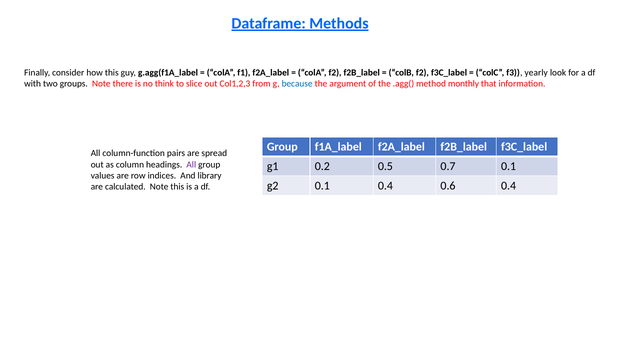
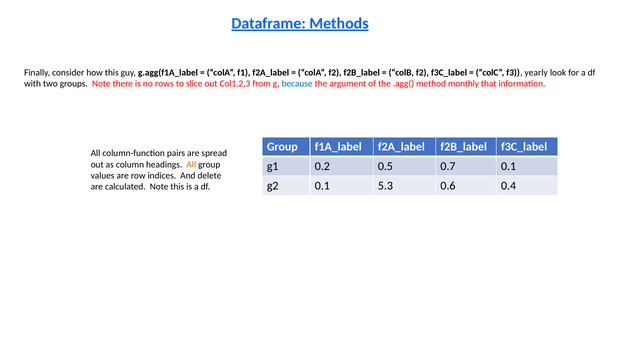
think: think -> rows
All at (191, 164) colour: purple -> orange
library: library -> delete
0.1 0.4: 0.4 -> 5.3
